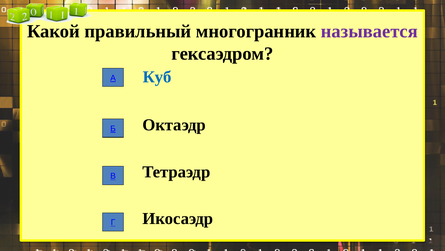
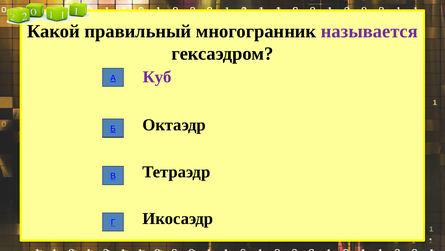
Куб colour: blue -> purple
